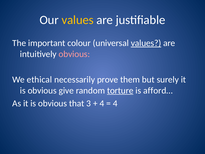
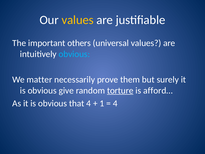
colour: colour -> others
values at (146, 43) underline: present -> none
obvious at (74, 54) colour: pink -> light blue
ethical: ethical -> matter
that 3: 3 -> 4
4 at (102, 103): 4 -> 1
